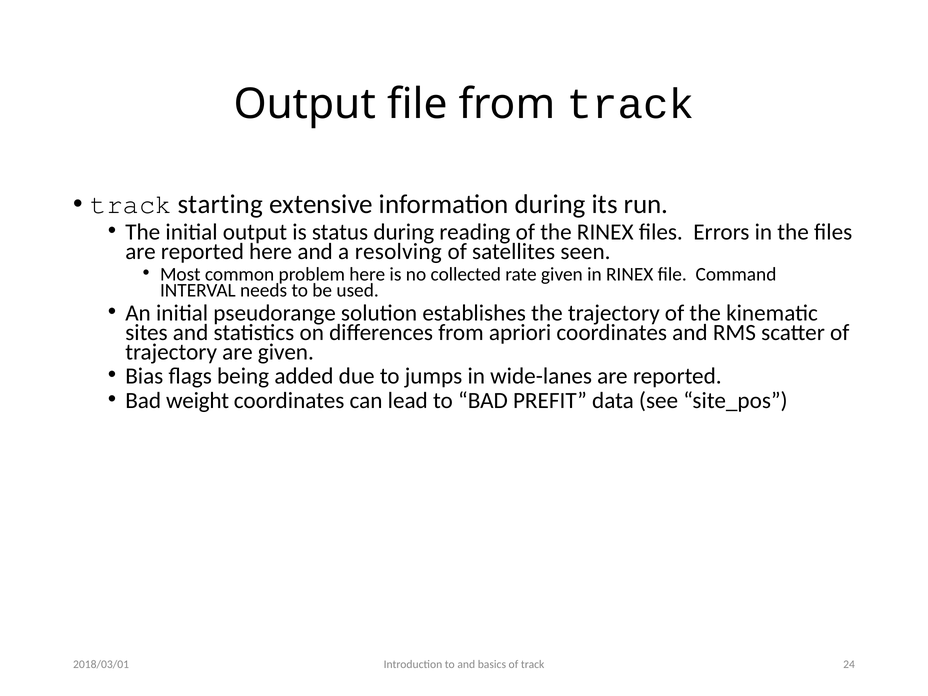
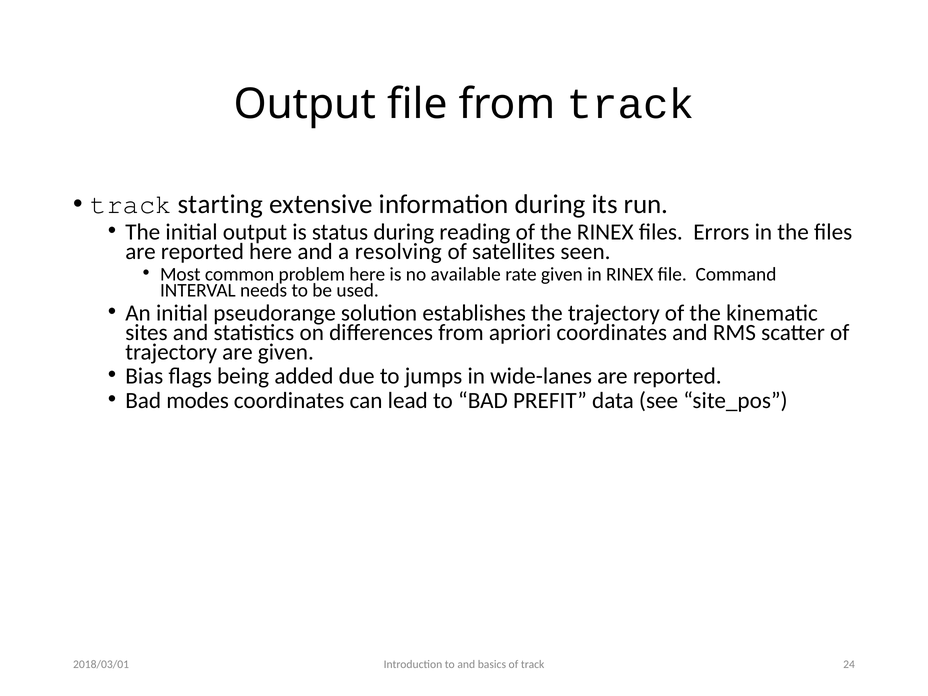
collected: collected -> available
weight: weight -> modes
